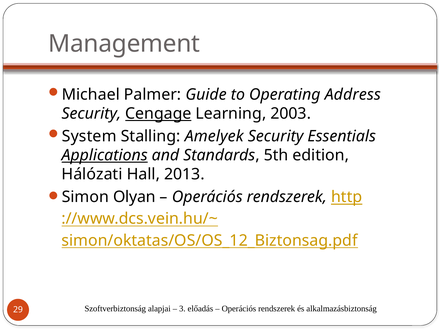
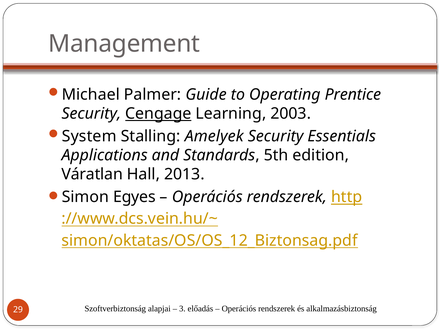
Address: Address -> Prentice
Applications underline: present -> none
Hálózati: Hálózati -> Váratlan
Olyan: Olyan -> Egyes
